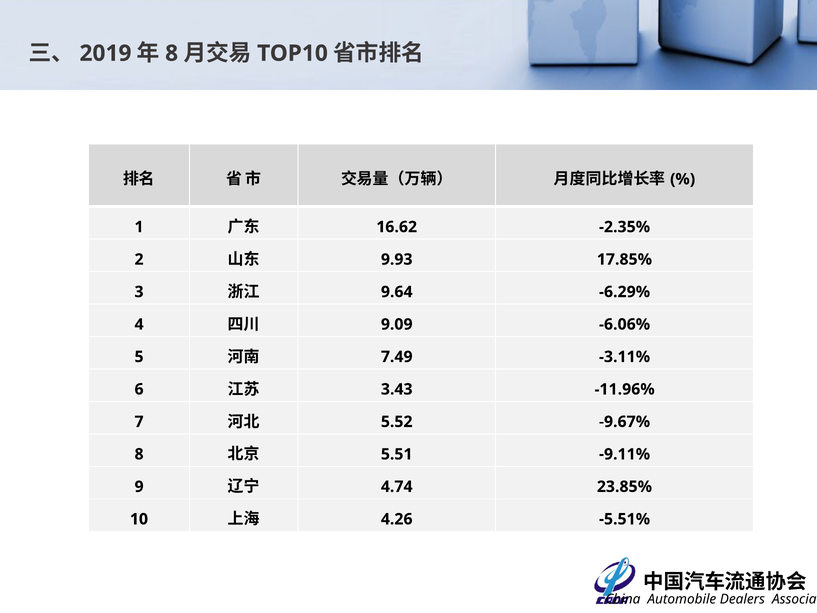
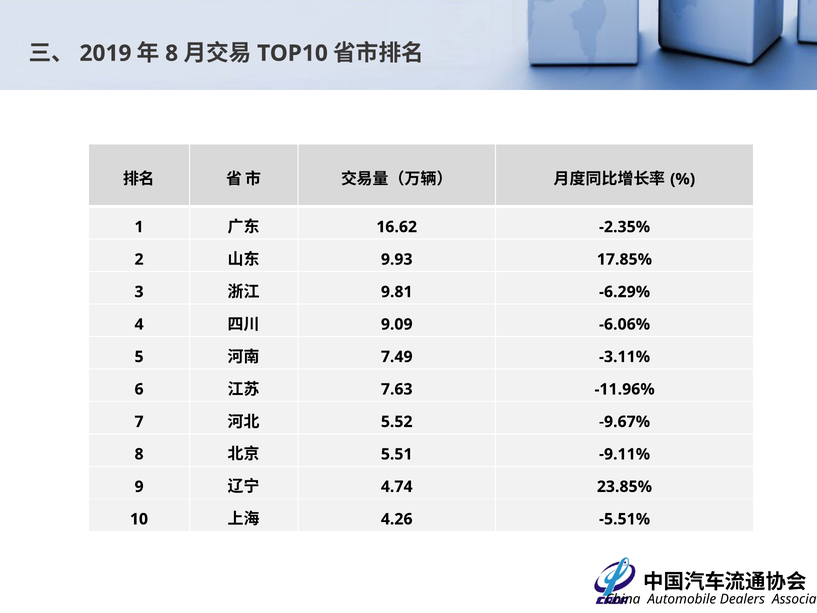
9.64: 9.64 -> 9.81
3.43: 3.43 -> 7.63
